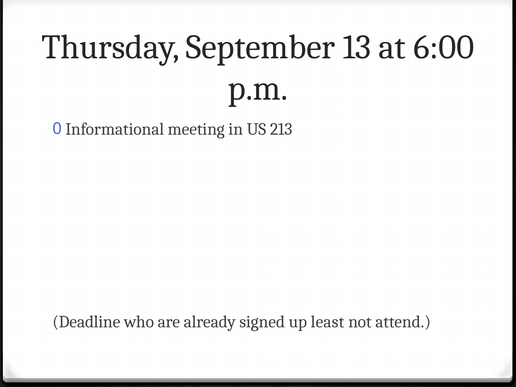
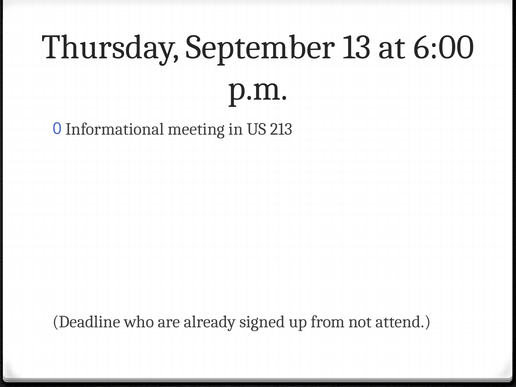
least: least -> from
